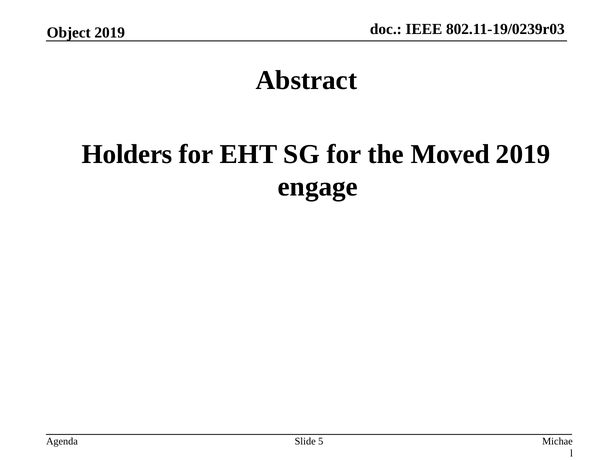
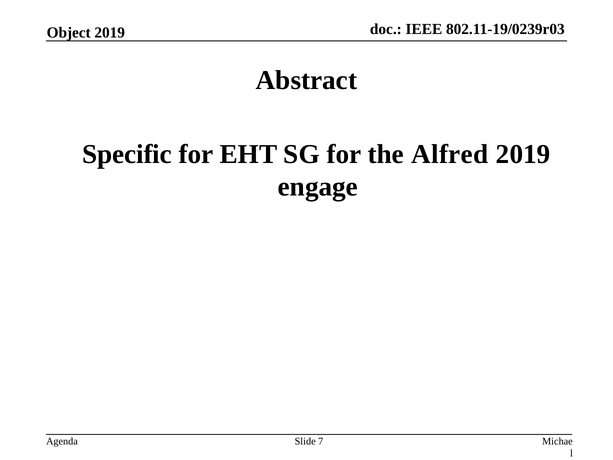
Holders: Holders -> Specific
Moved: Moved -> Alfred
5: 5 -> 7
